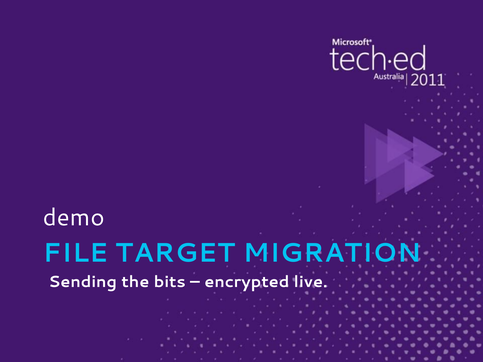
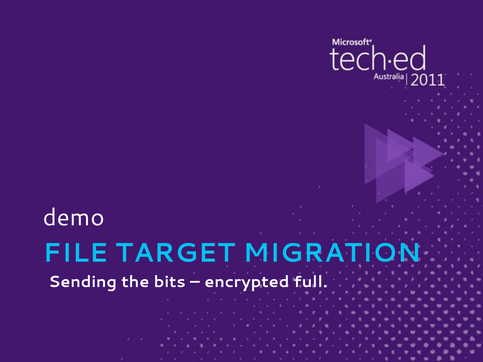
live: live -> full
